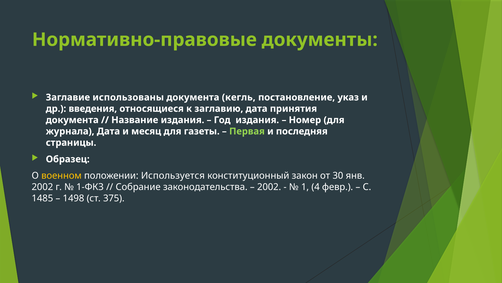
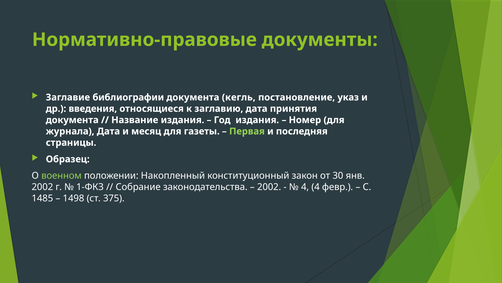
использованы: использованы -> библиографии
военном colour: yellow -> light green
Используется: Используется -> Накопленный
1 at (305, 187): 1 -> 4
